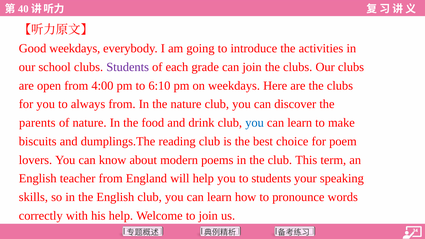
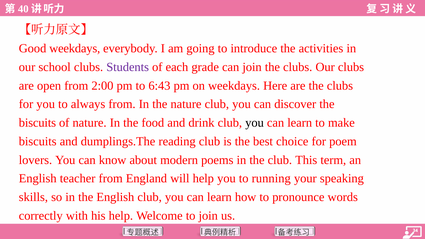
4:00: 4:00 -> 2:00
6:10: 6:10 -> 6:43
parents at (37, 123): parents -> biscuits
you at (255, 123) colour: blue -> black
to students: students -> running
